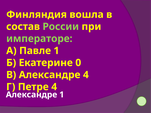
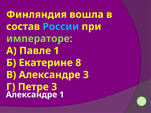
России colour: light green -> light blue
0: 0 -> 8
Александре 4: 4 -> 3
Петре 4: 4 -> 3
